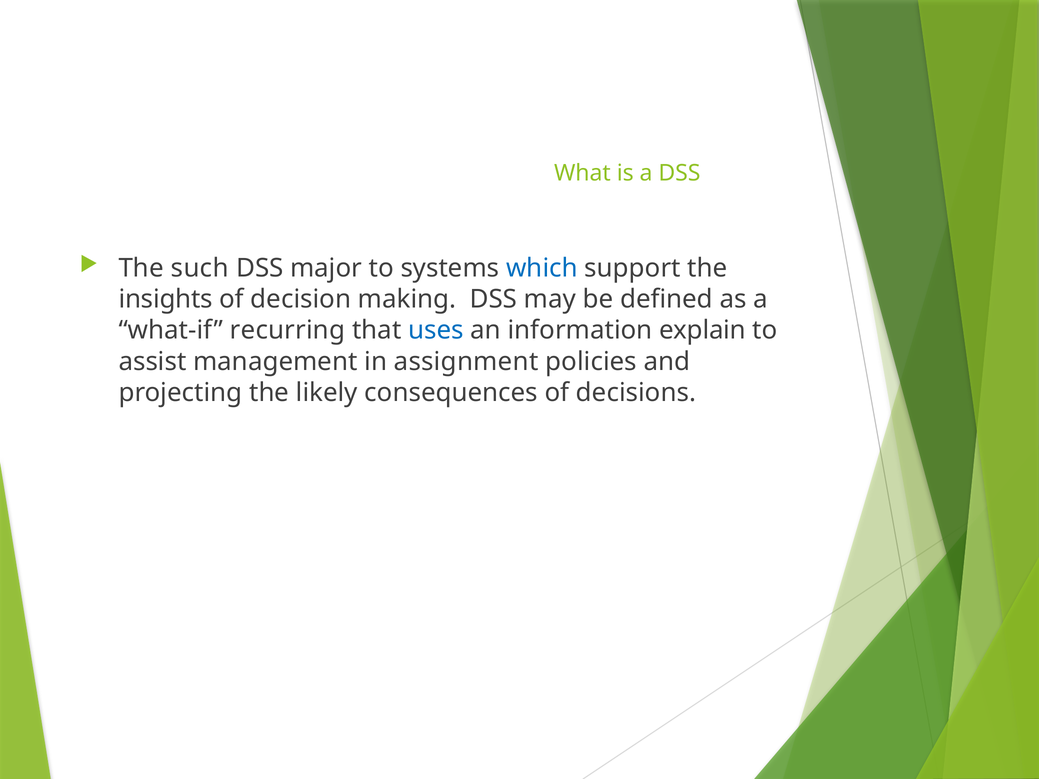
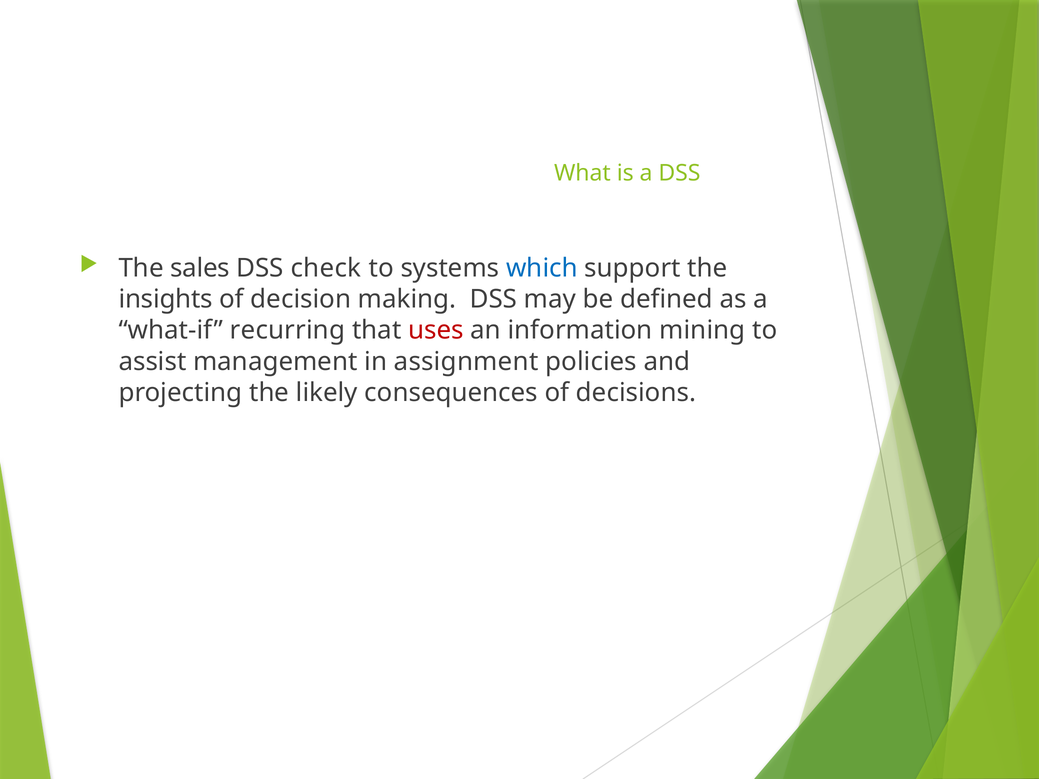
such: such -> sales
major: major -> check
uses colour: blue -> red
explain: explain -> mining
